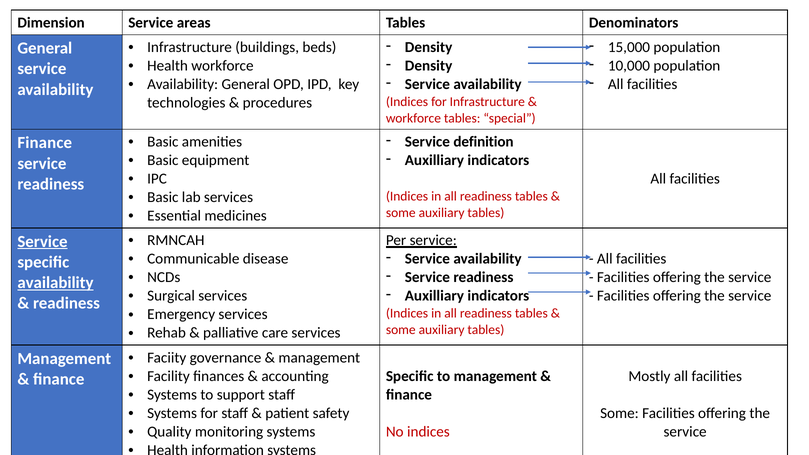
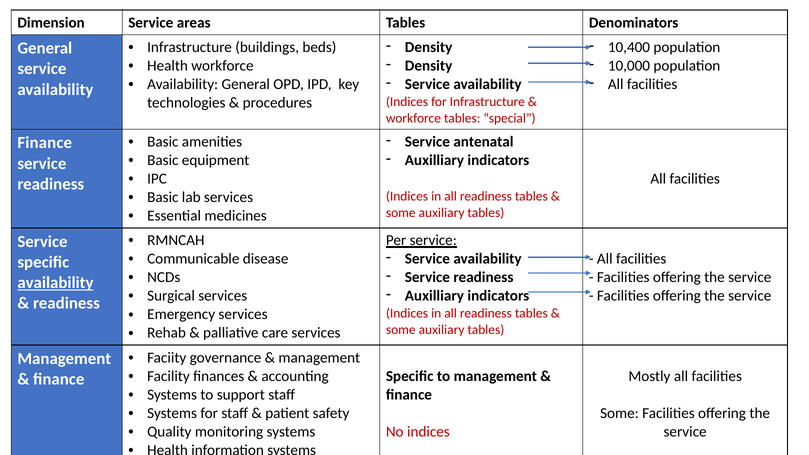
15,000: 15,000 -> 10,400
definition: definition -> antenatal
Service at (42, 242) underline: present -> none
